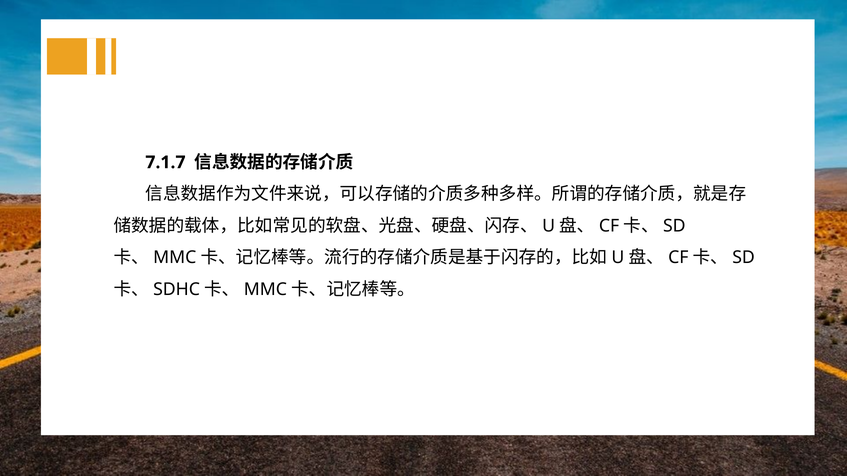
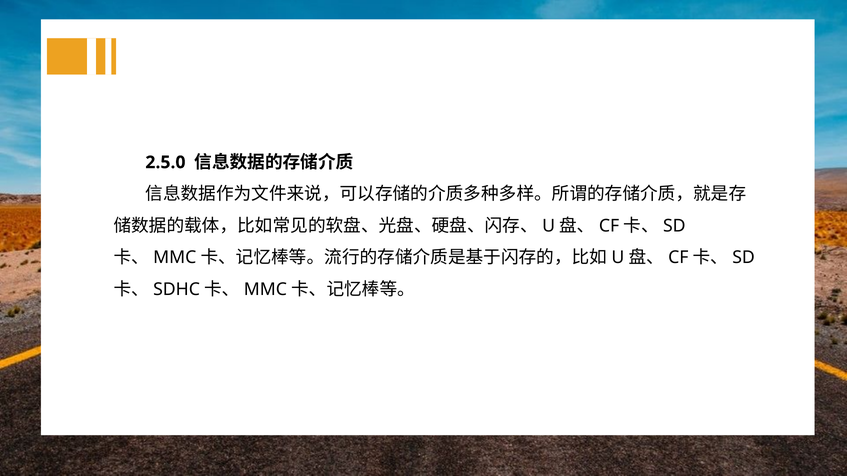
7.1.7: 7.1.7 -> 2.5.0
